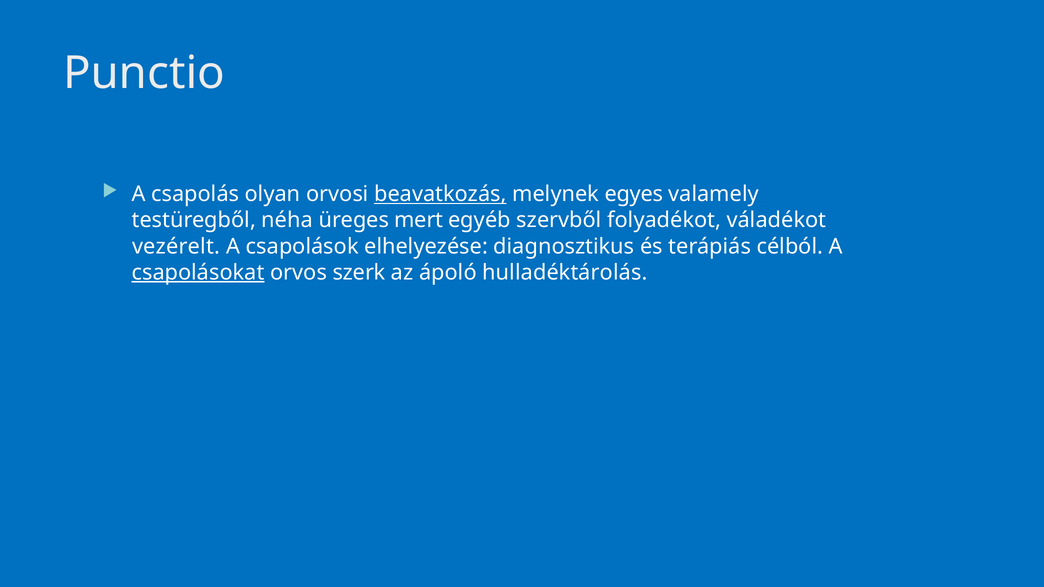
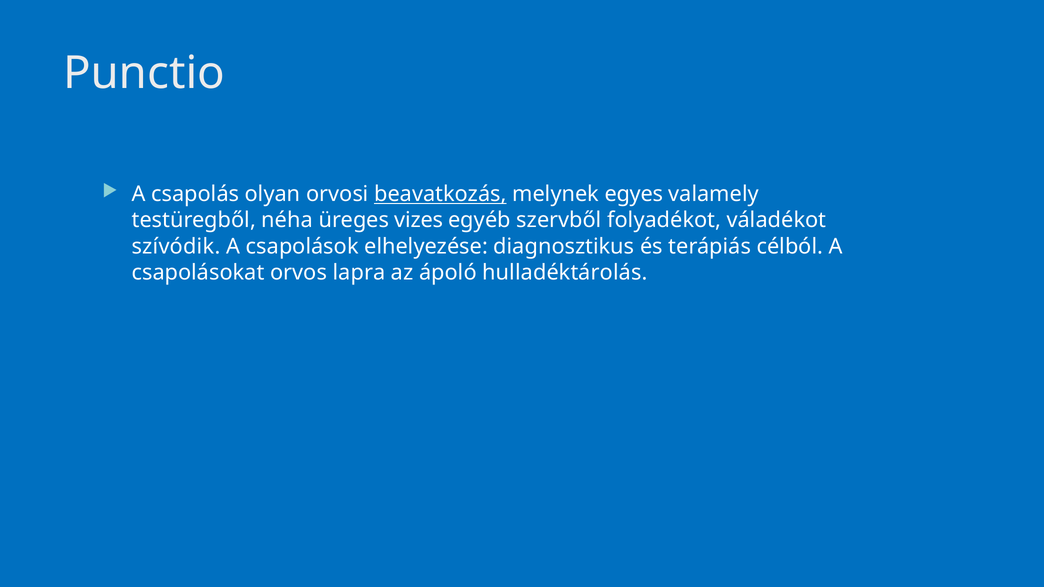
mert: mert -> vizes
vezérelt: vezérelt -> szívódik
csapolásokat underline: present -> none
szerk: szerk -> lapra
